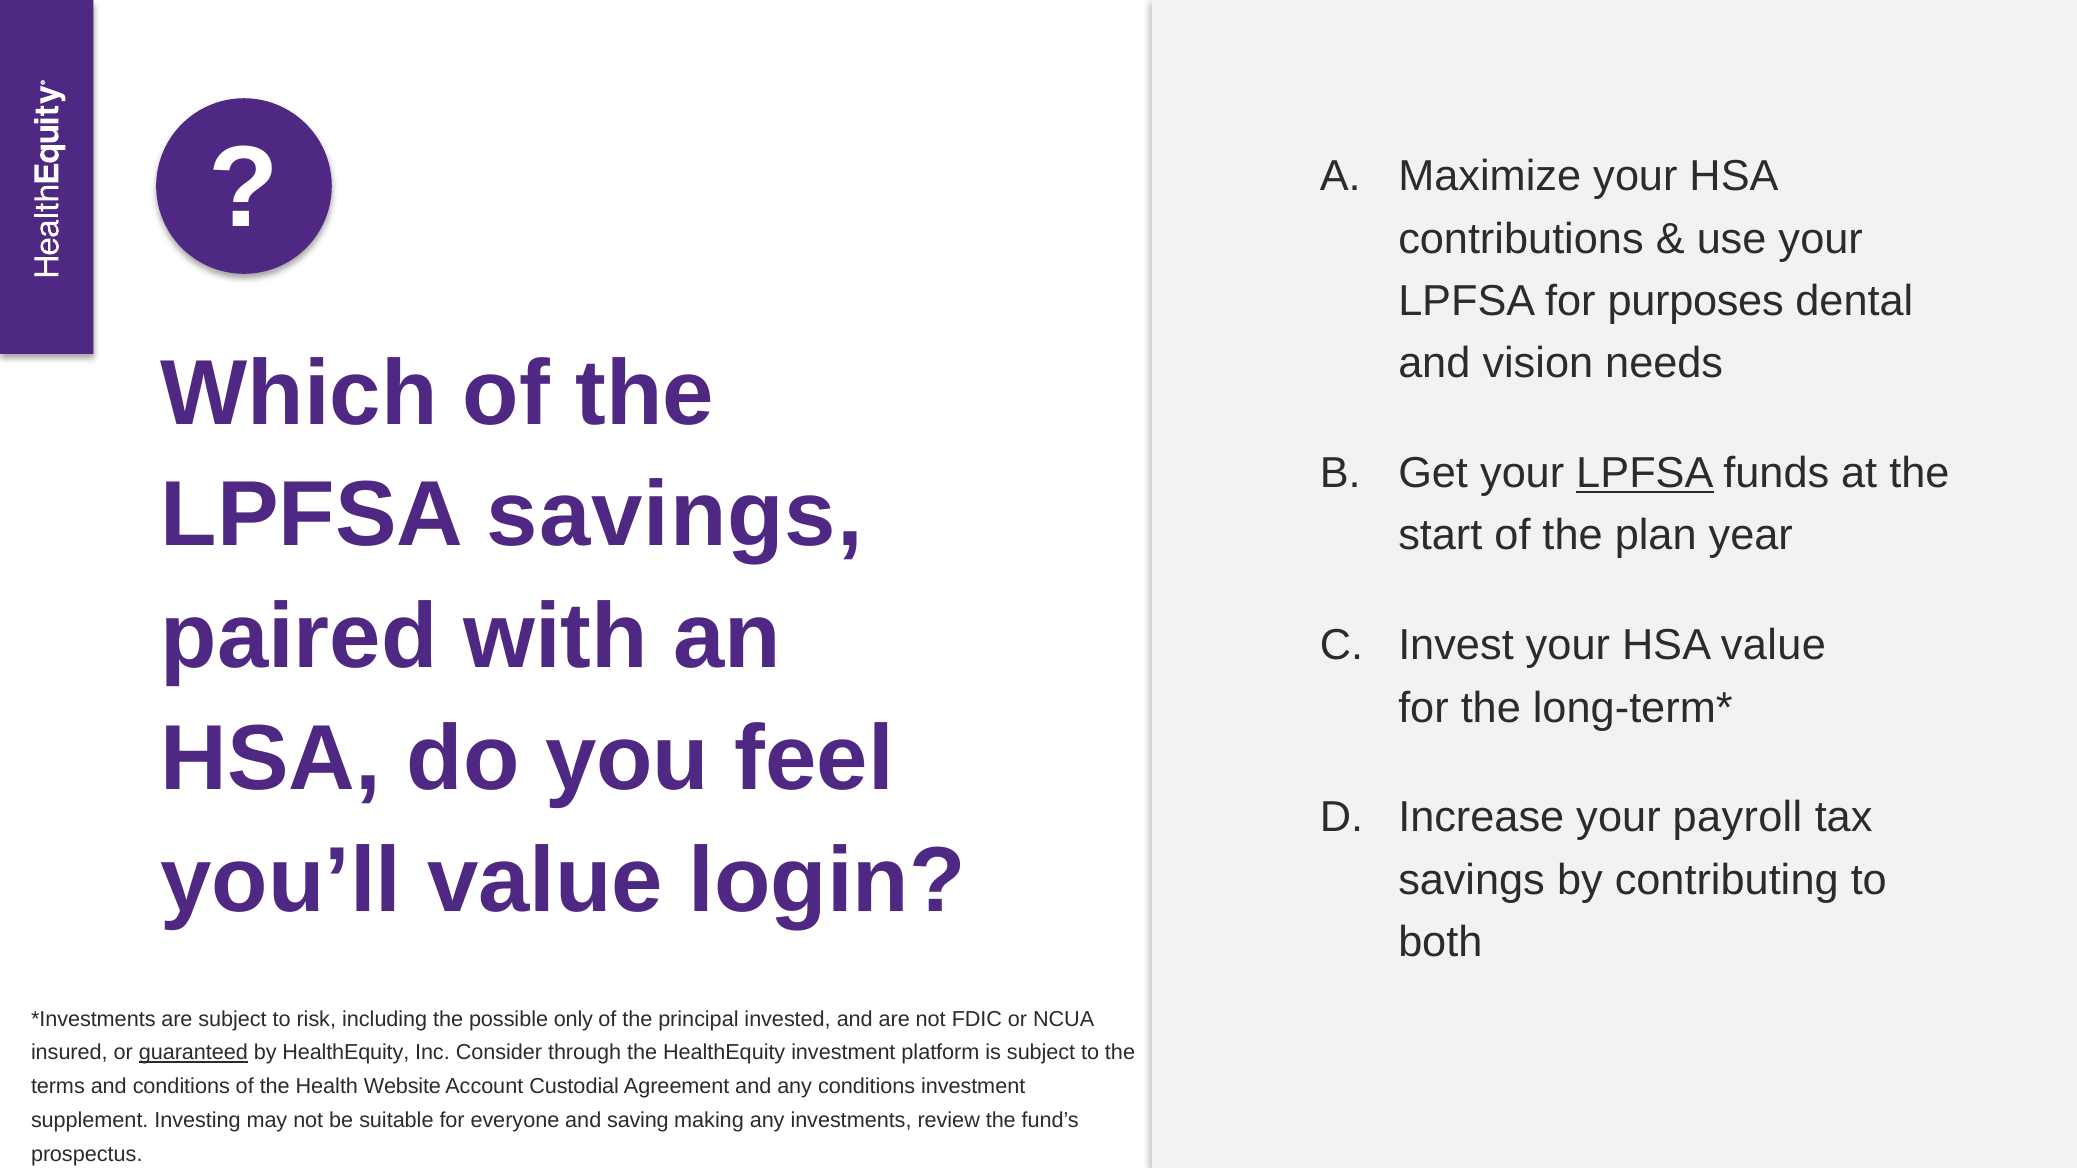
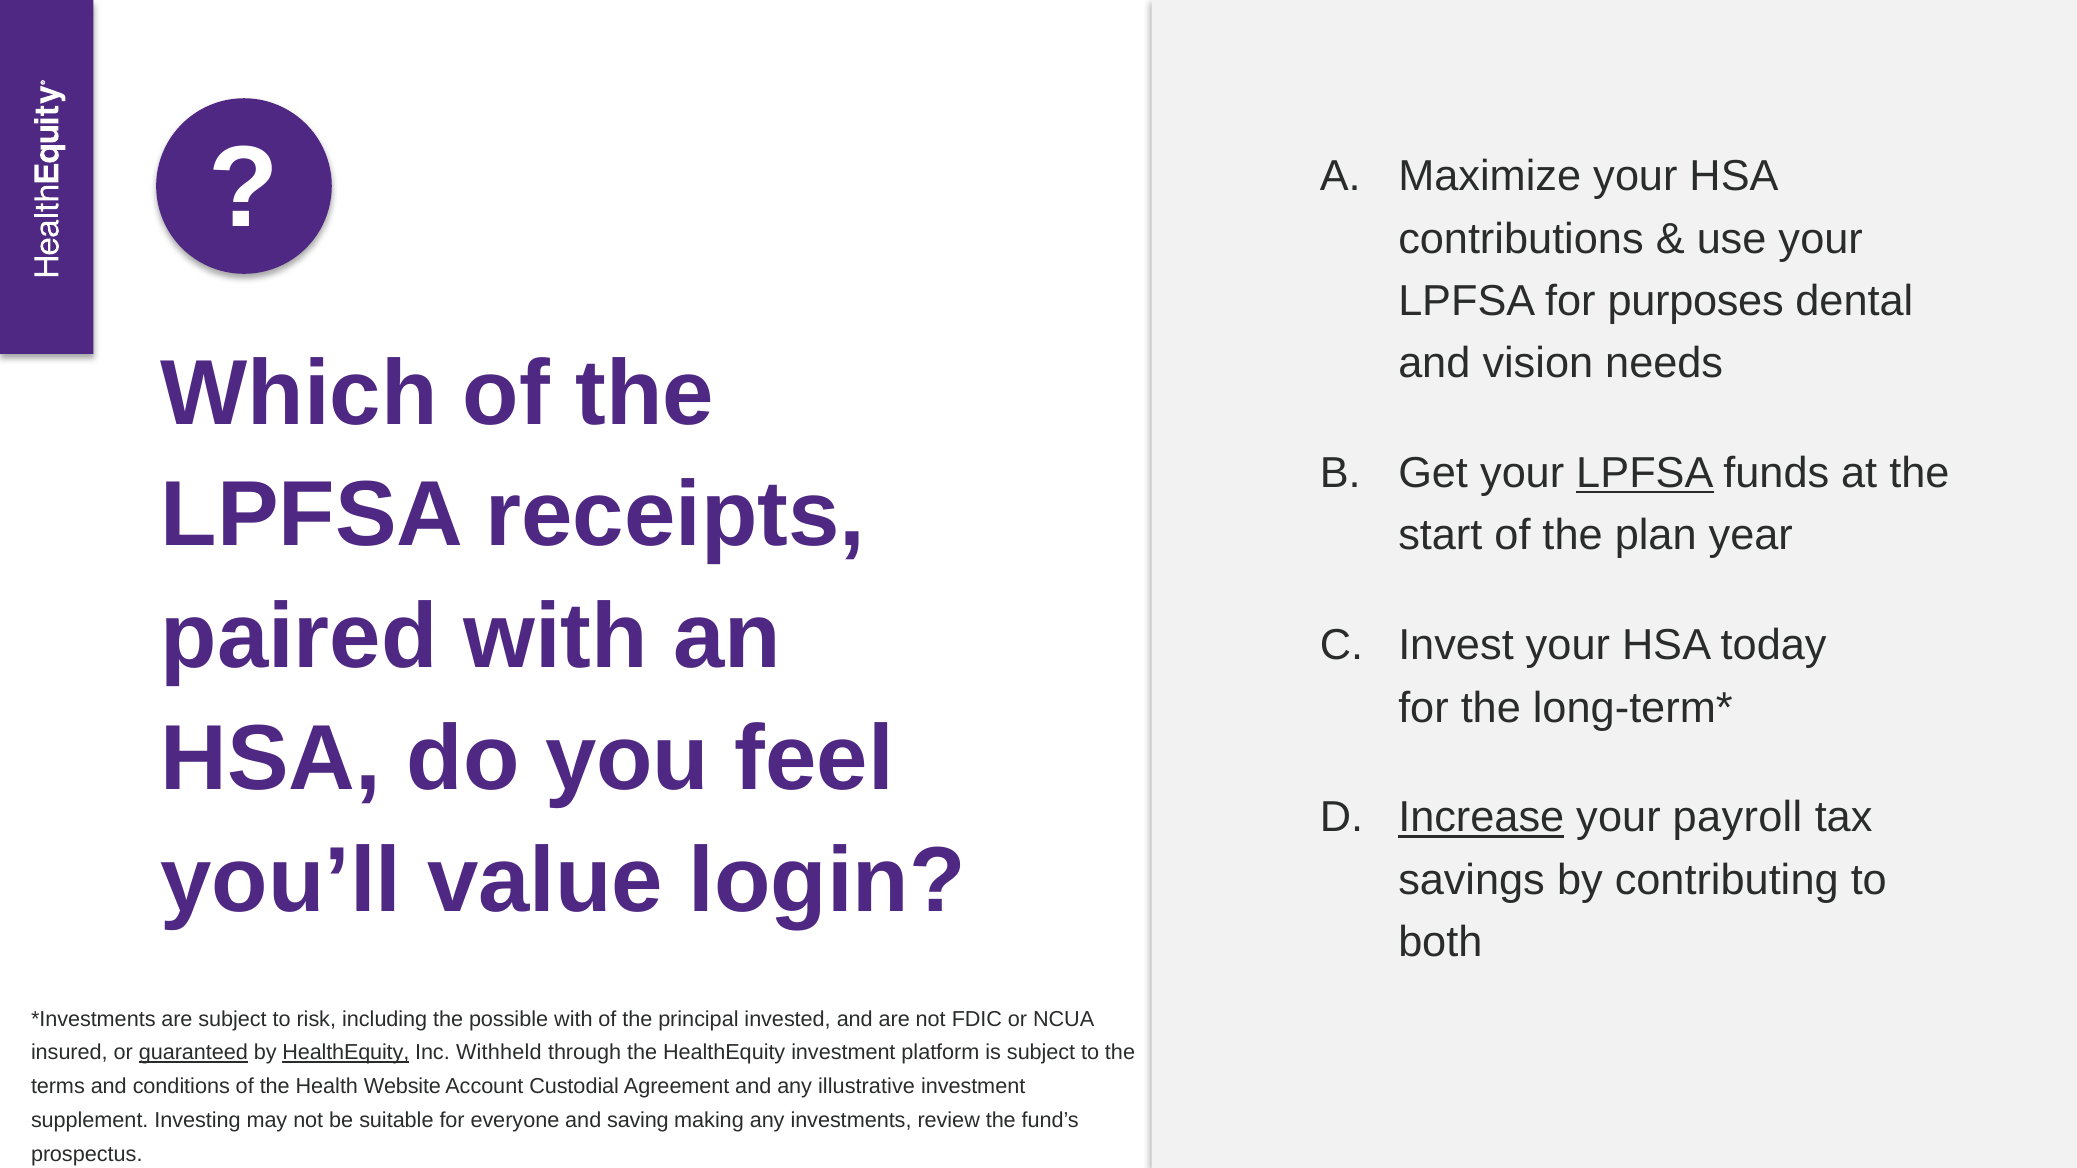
LPFSA savings: savings -> receipts
HSA value: value -> today
Increase underline: none -> present
possible only: only -> with
HealthEquity at (346, 1053) underline: none -> present
Consider: Consider -> Withheld
any conditions: conditions -> illustrative
